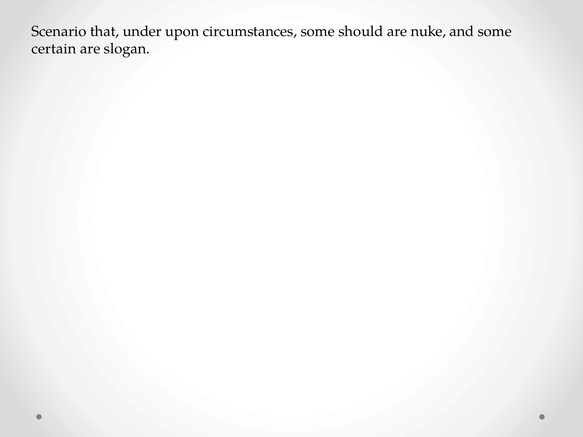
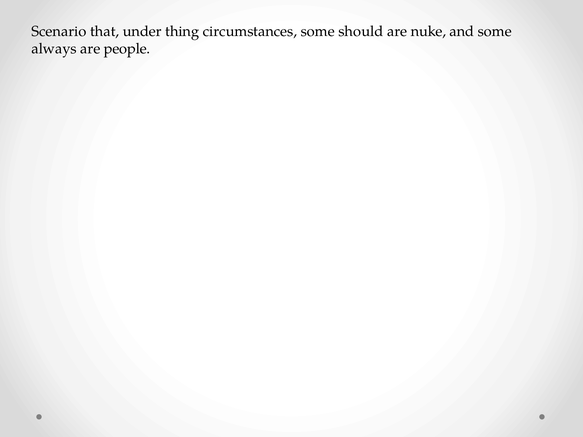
upon: upon -> thing
certain: certain -> always
slogan: slogan -> people
